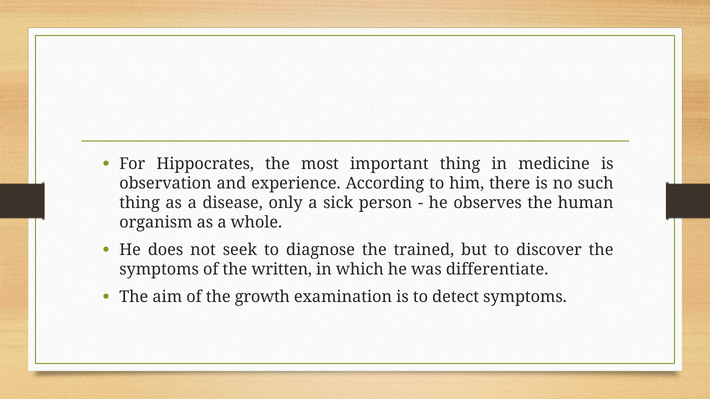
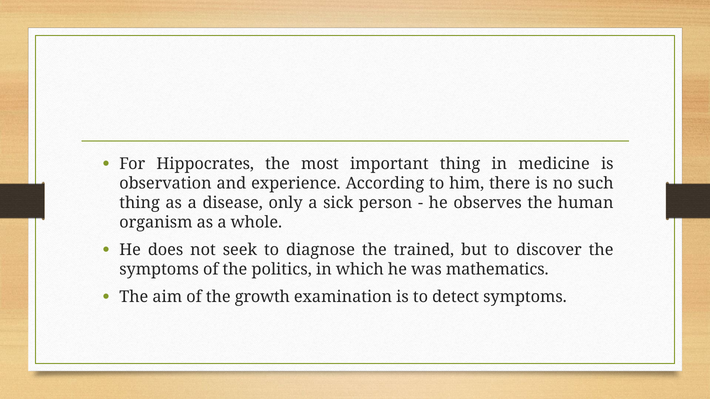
written: written -> politics
differentiate: differentiate -> mathematics
